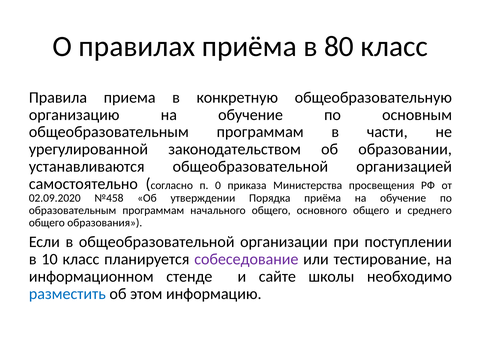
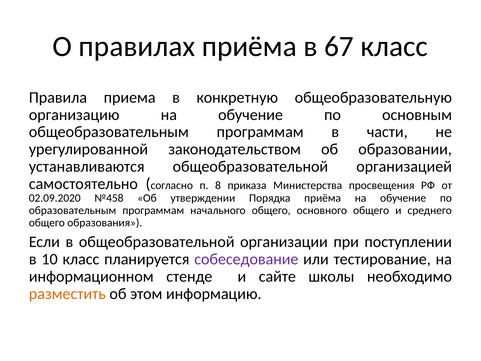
80: 80 -> 67
0: 0 -> 8
разместить colour: blue -> orange
